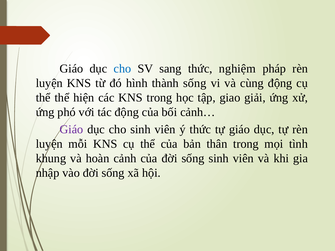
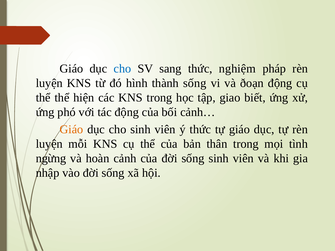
cùng: cùng -> ðoạn
giải: giải -> biết
Giáo at (71, 129) colour: purple -> orange
khung: khung -> ngừng
